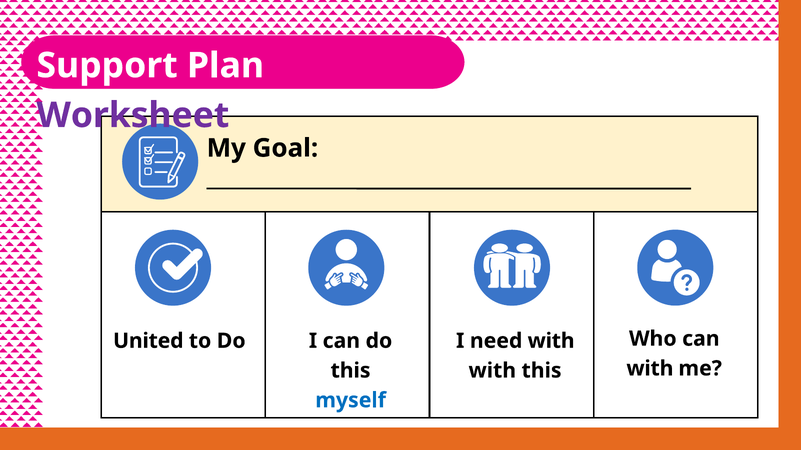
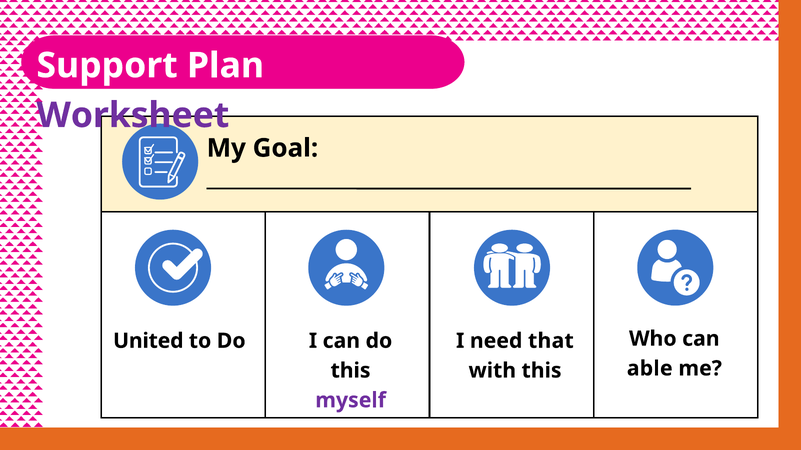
need with: with -> that
with at (650, 369): with -> able
myself colour: blue -> purple
